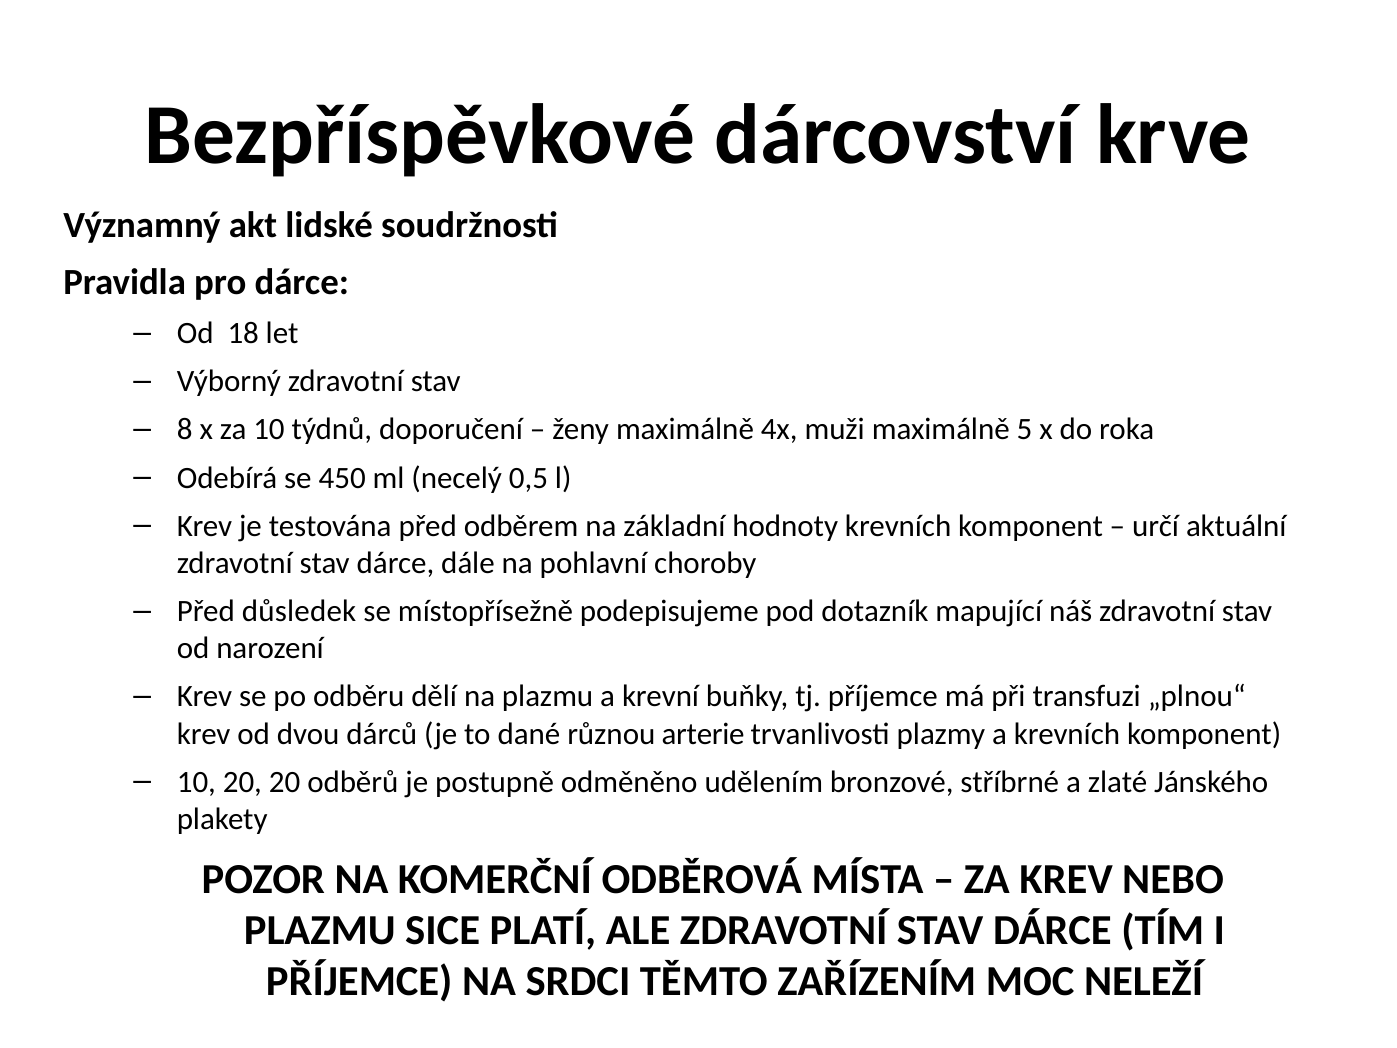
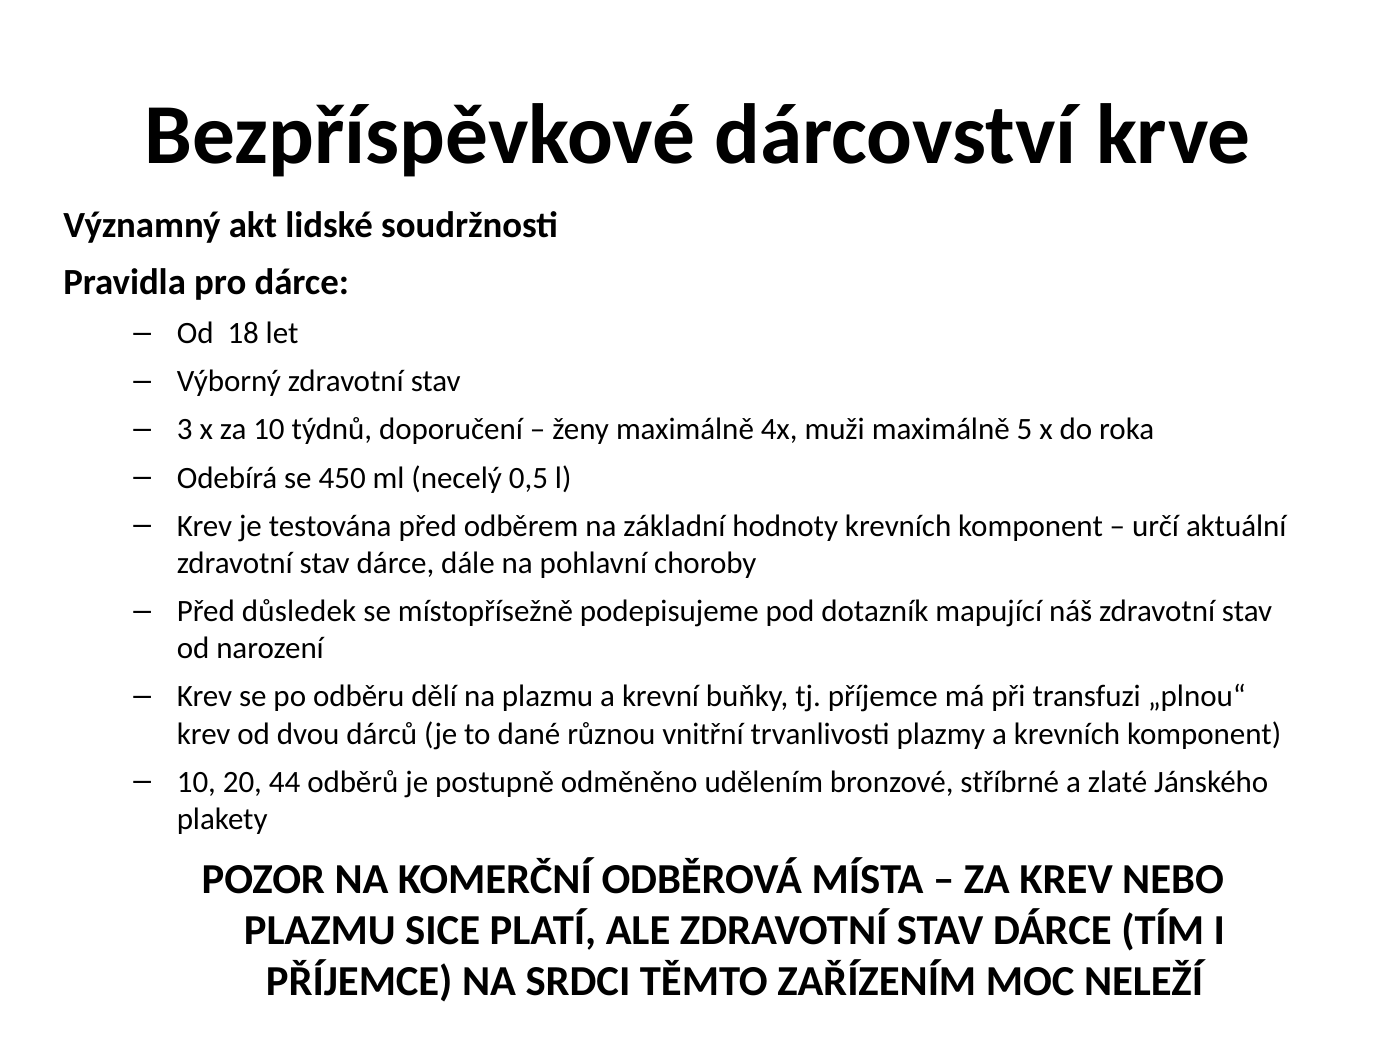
8: 8 -> 3
arterie: arterie -> vnitřní
20 20: 20 -> 44
